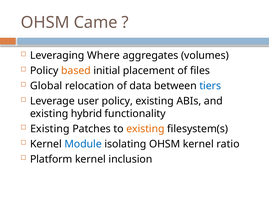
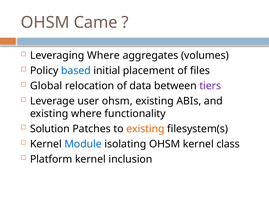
based colour: orange -> blue
tiers colour: blue -> purple
user policy: policy -> ohsm
existing hybrid: hybrid -> where
Existing at (50, 129): Existing -> Solution
ratio: ratio -> class
